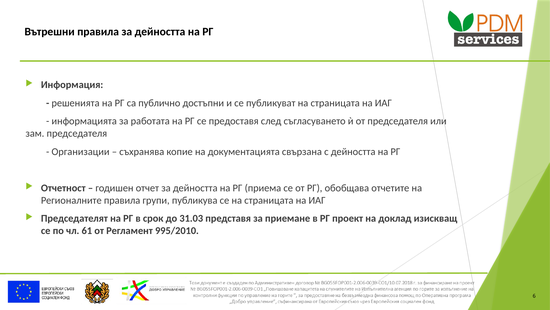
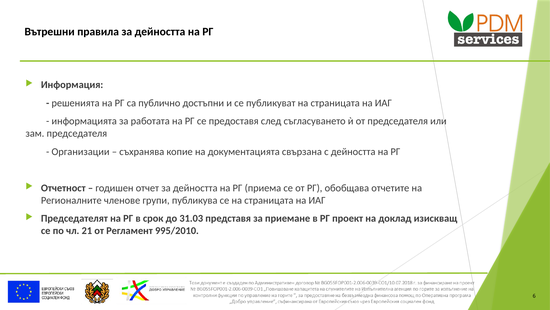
Регионалните правила: правила -> членове
61: 61 -> 21
